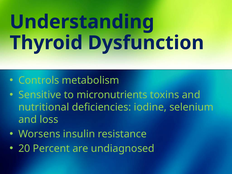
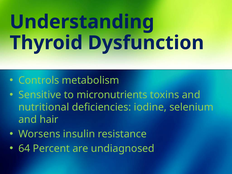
loss: loss -> hair
20: 20 -> 64
